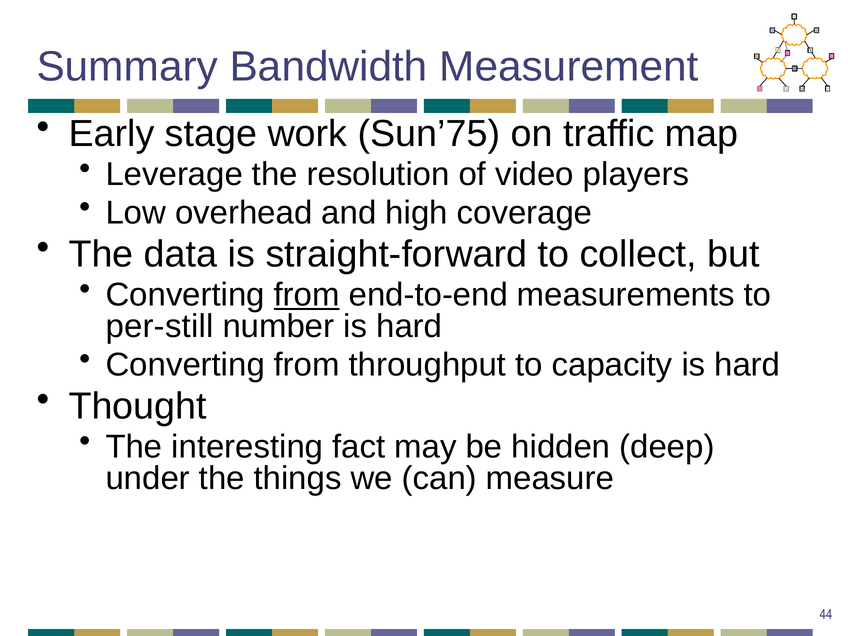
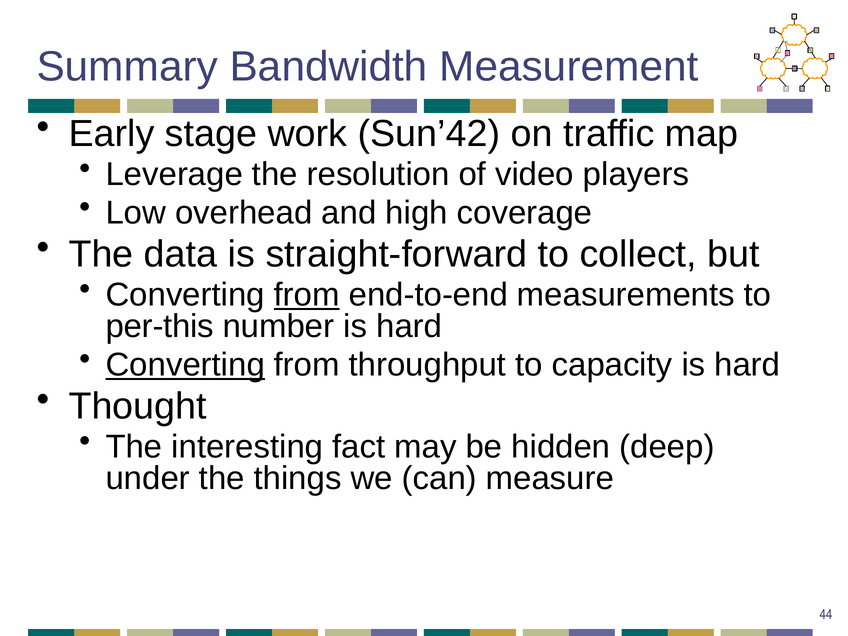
Sun’75: Sun’75 -> Sun’42
per-still: per-still -> per-this
Converting at (185, 365) underline: none -> present
